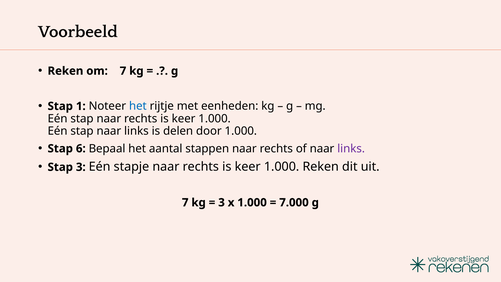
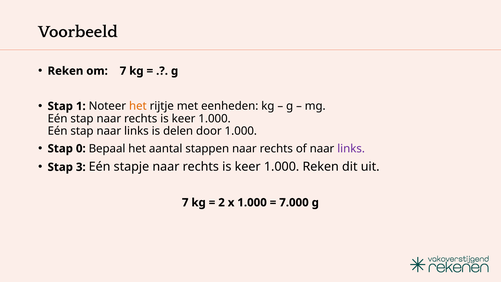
het at (138, 106) colour: blue -> orange
6: 6 -> 0
3 at (222, 202): 3 -> 2
